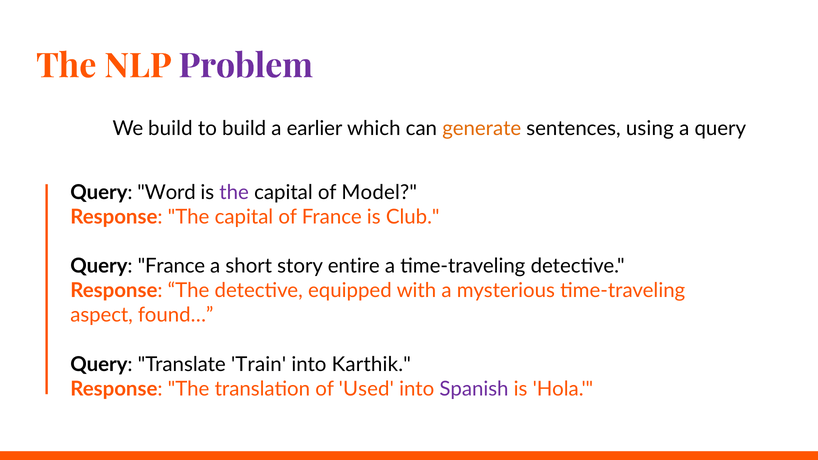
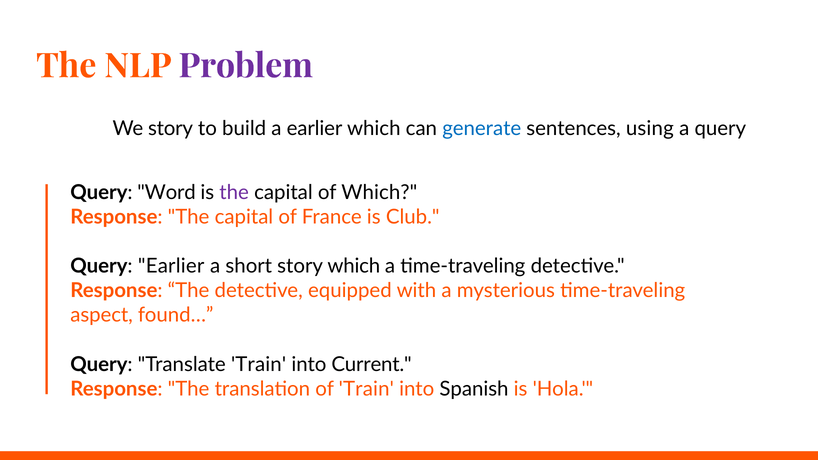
We build: build -> story
generate colour: orange -> blue
of Model: Model -> Which
Query France: France -> Earlier
story entire: entire -> which
Karthik: Karthik -> Current
of Used: Used -> Train
Spanish colour: purple -> black
